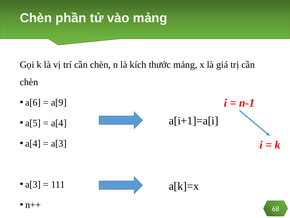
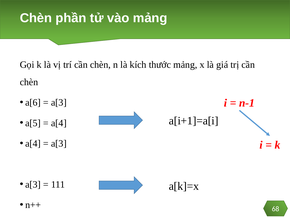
a[9 at (59, 102): a[9 -> a[3
